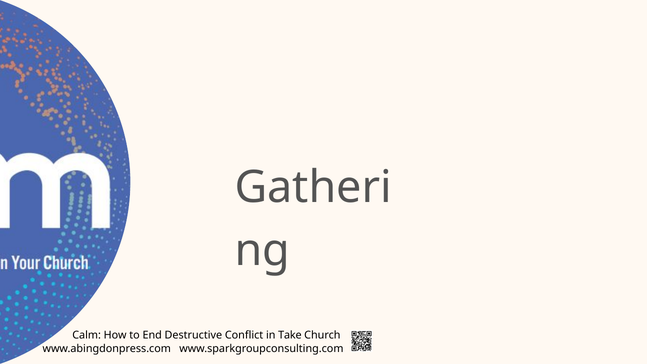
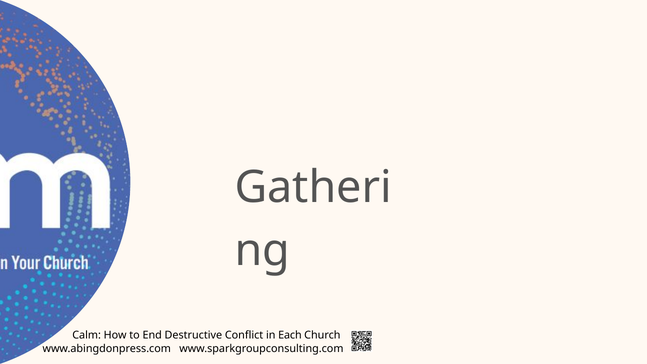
Take: Take -> Each
